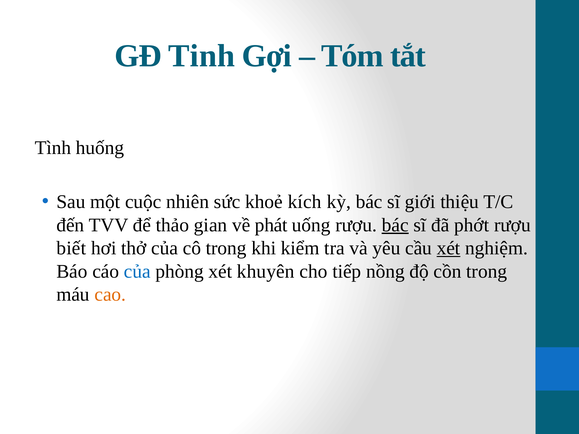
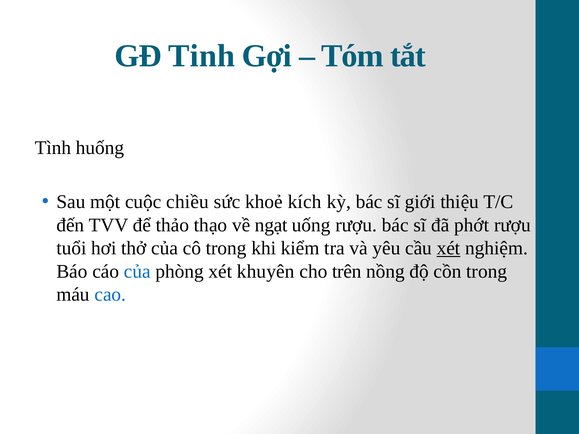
nhiên: nhiên -> chiều
gian: gian -> thạo
phát: phát -> ngạt
bác at (395, 225) underline: present -> none
biết: biết -> tuổi
tiếp: tiếp -> trên
cao colour: orange -> blue
